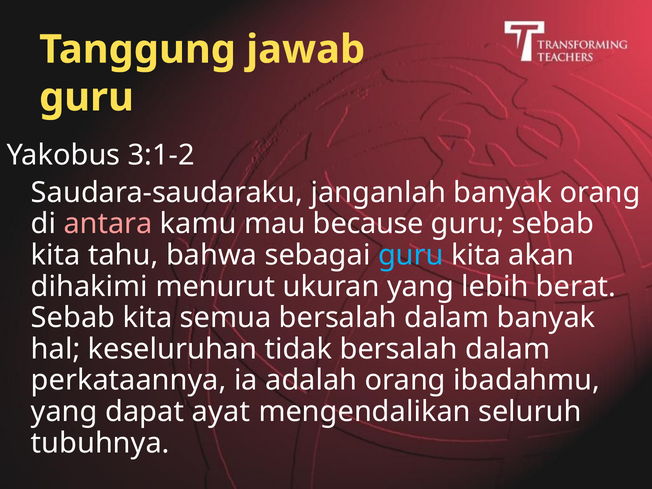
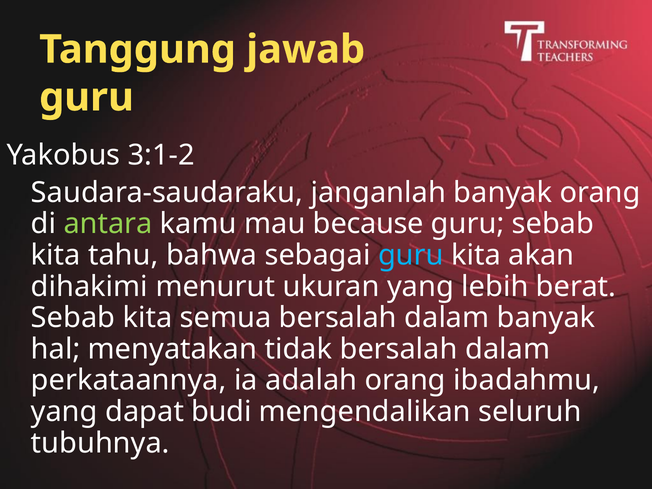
antara colour: pink -> light green
keseluruhan: keseluruhan -> menyatakan
ayat: ayat -> budi
